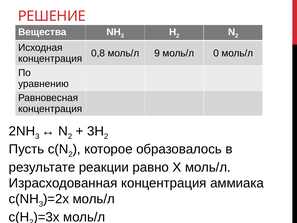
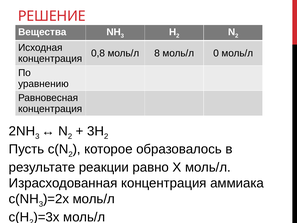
9: 9 -> 8
